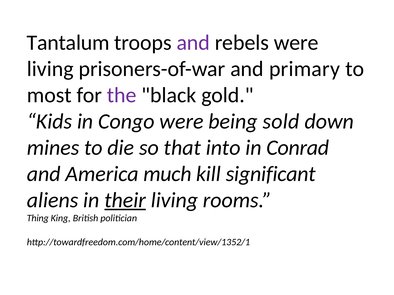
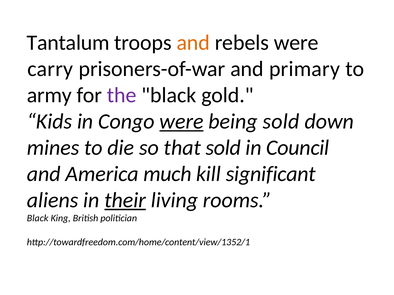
and at (193, 43) colour: purple -> orange
living at (50, 69): living -> carry
most: most -> army
were at (181, 122) underline: none -> present
that into: into -> sold
Conrad: Conrad -> Council
Thing at (38, 219): Thing -> Black
